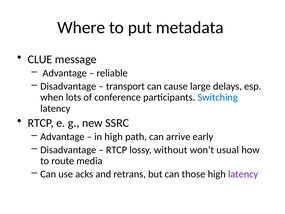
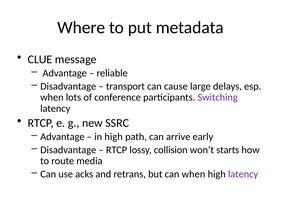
Switching colour: blue -> purple
without: without -> collision
usual: usual -> starts
can those: those -> when
